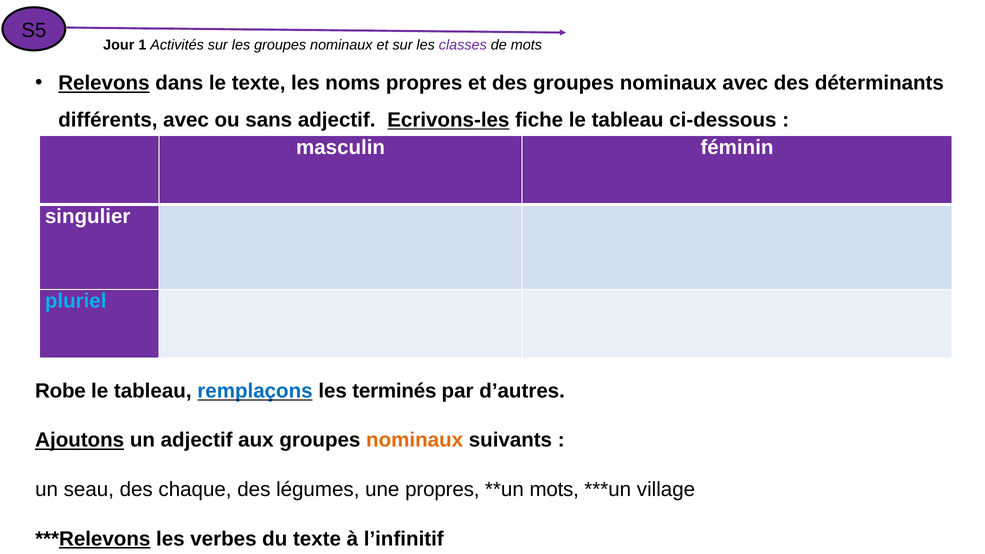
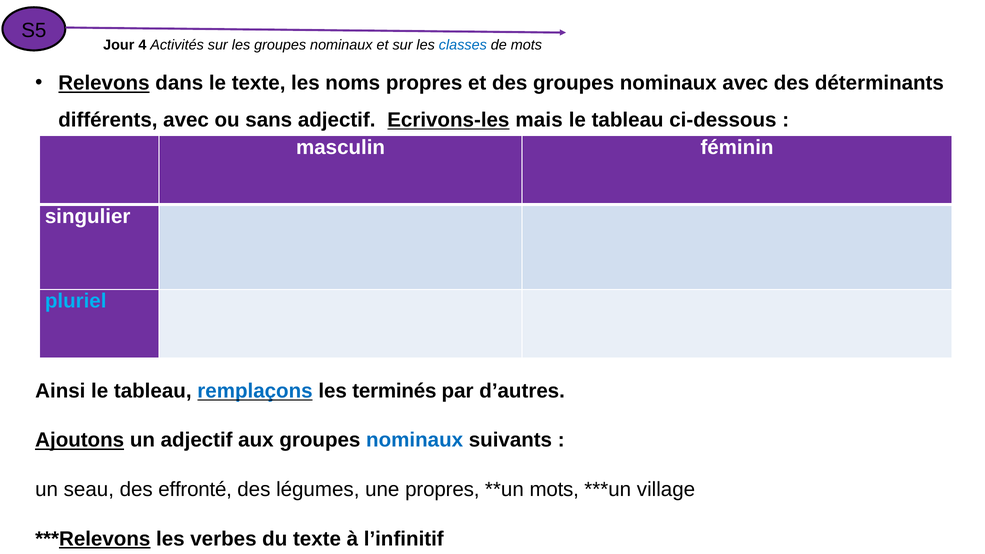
1: 1 -> 4
classes colour: purple -> blue
fiche: fiche -> mais
Robe: Robe -> Ainsi
nominaux at (415, 440) colour: orange -> blue
chaque: chaque -> effronté
